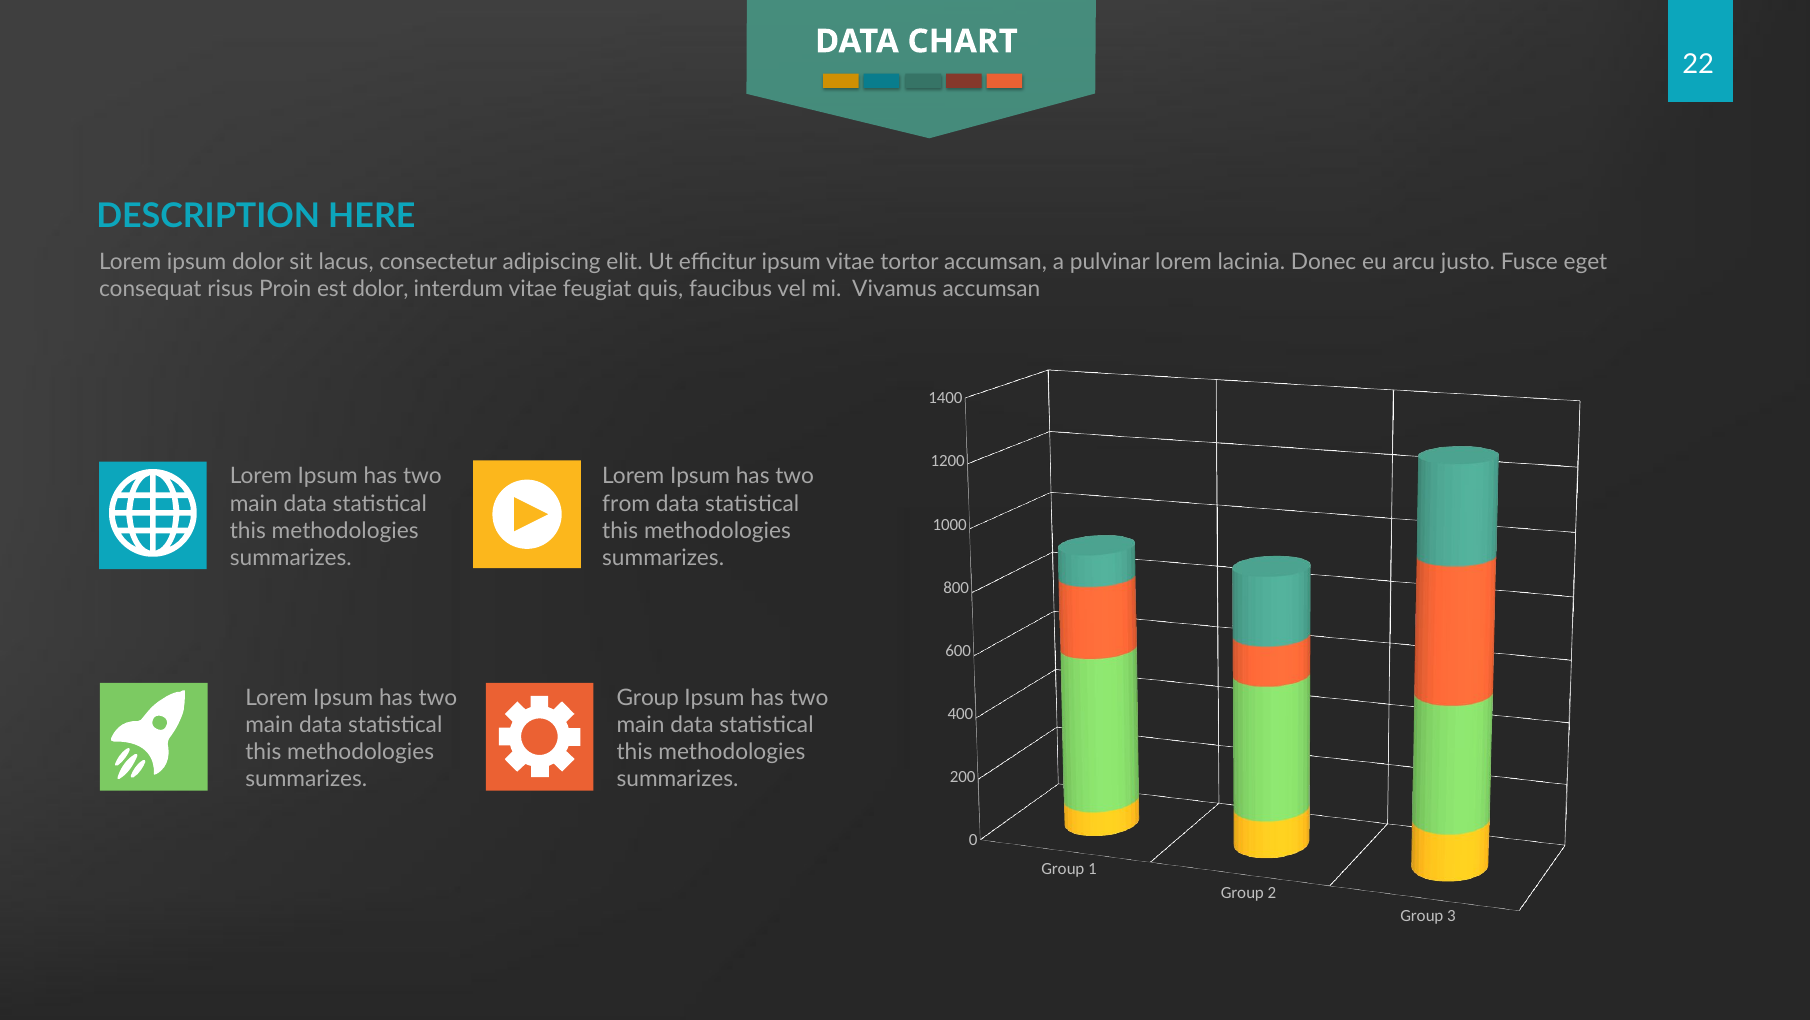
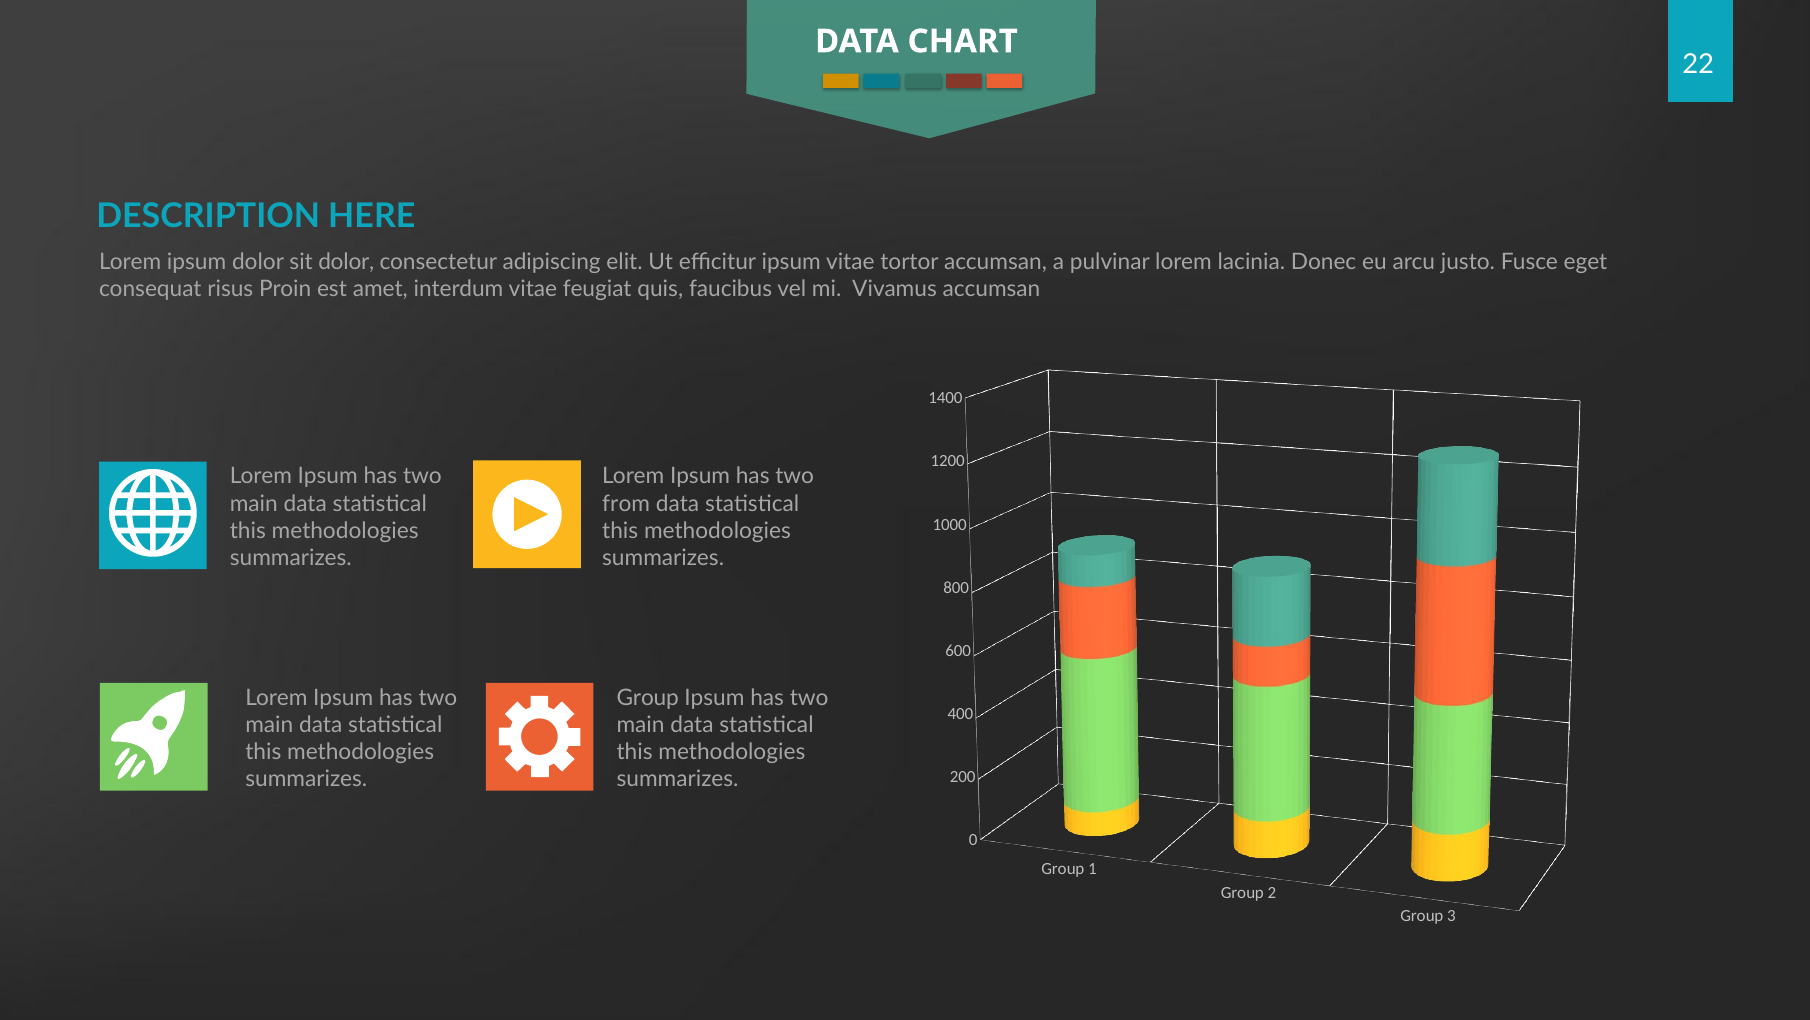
sit lacus: lacus -> dolor
est dolor: dolor -> amet
